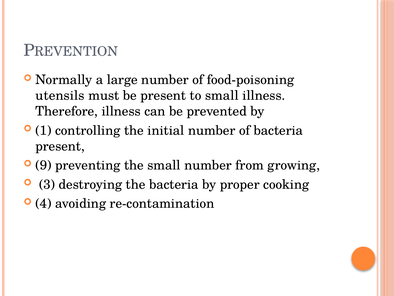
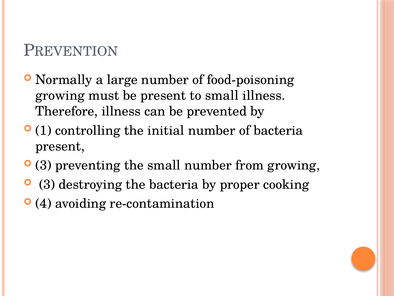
utensils at (60, 95): utensils -> growing
9 at (43, 165): 9 -> 3
